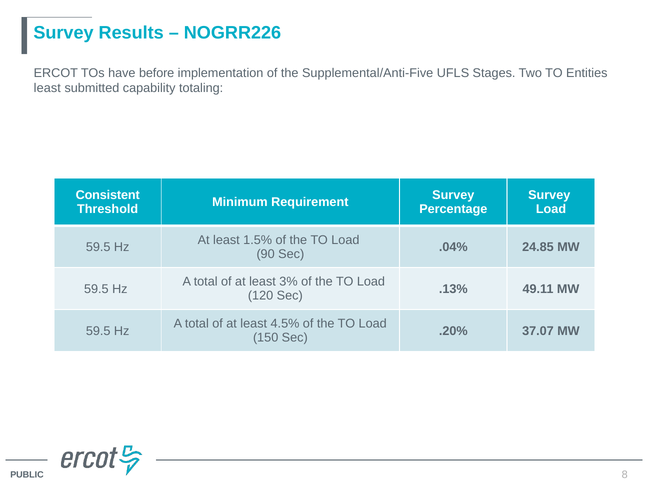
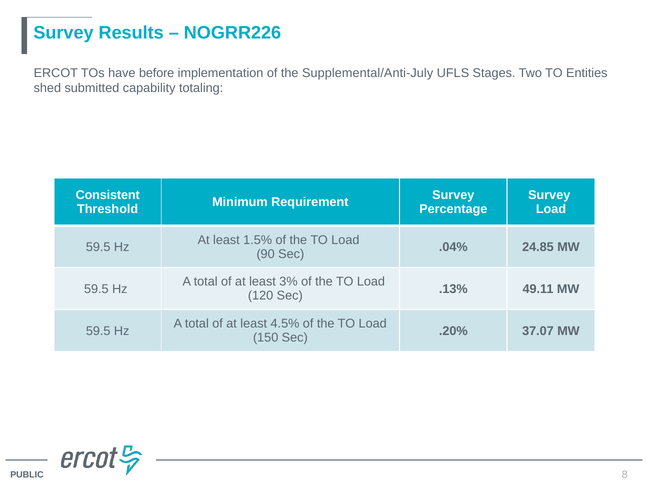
Supplemental/Anti-Five: Supplemental/Anti-Five -> Supplemental/Anti-July
least at (47, 88): least -> shed
